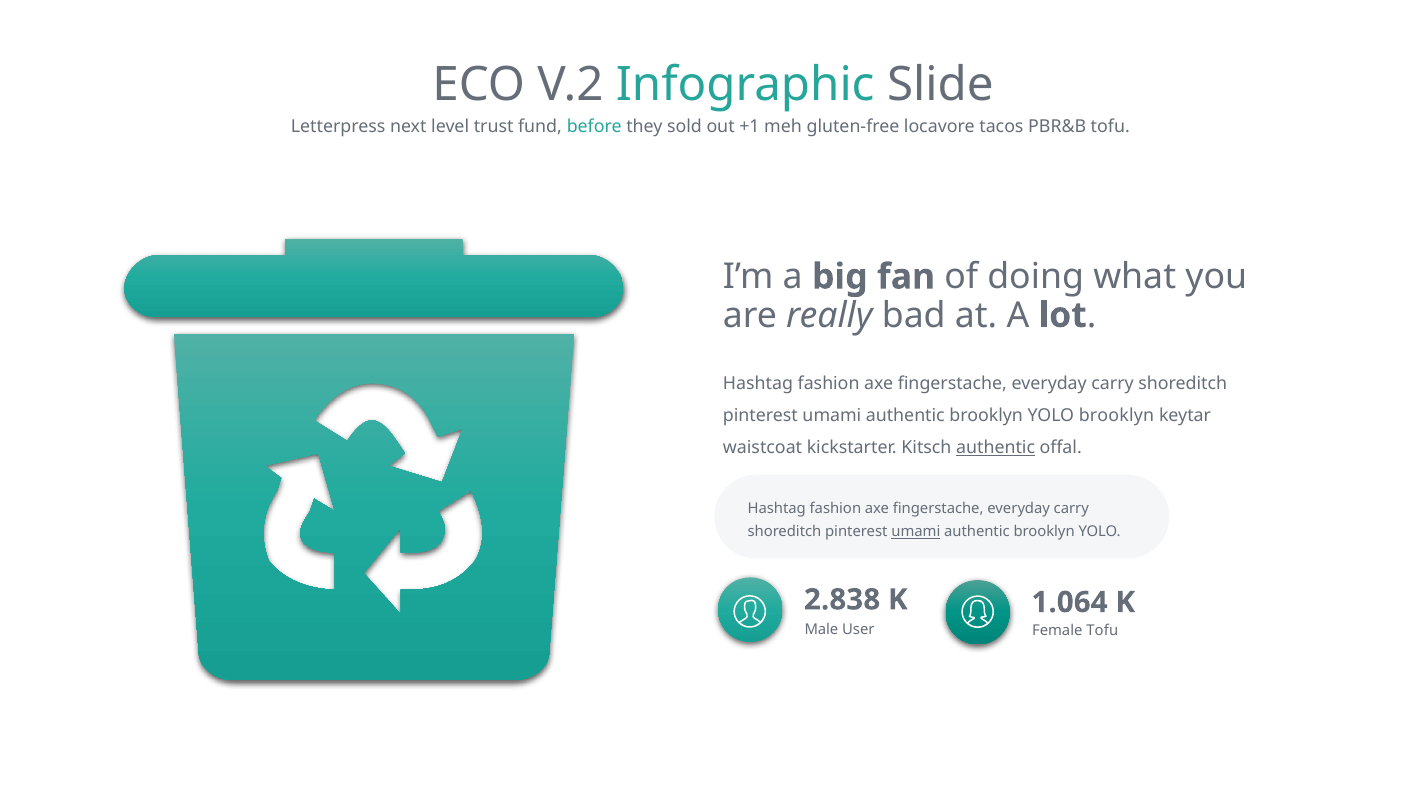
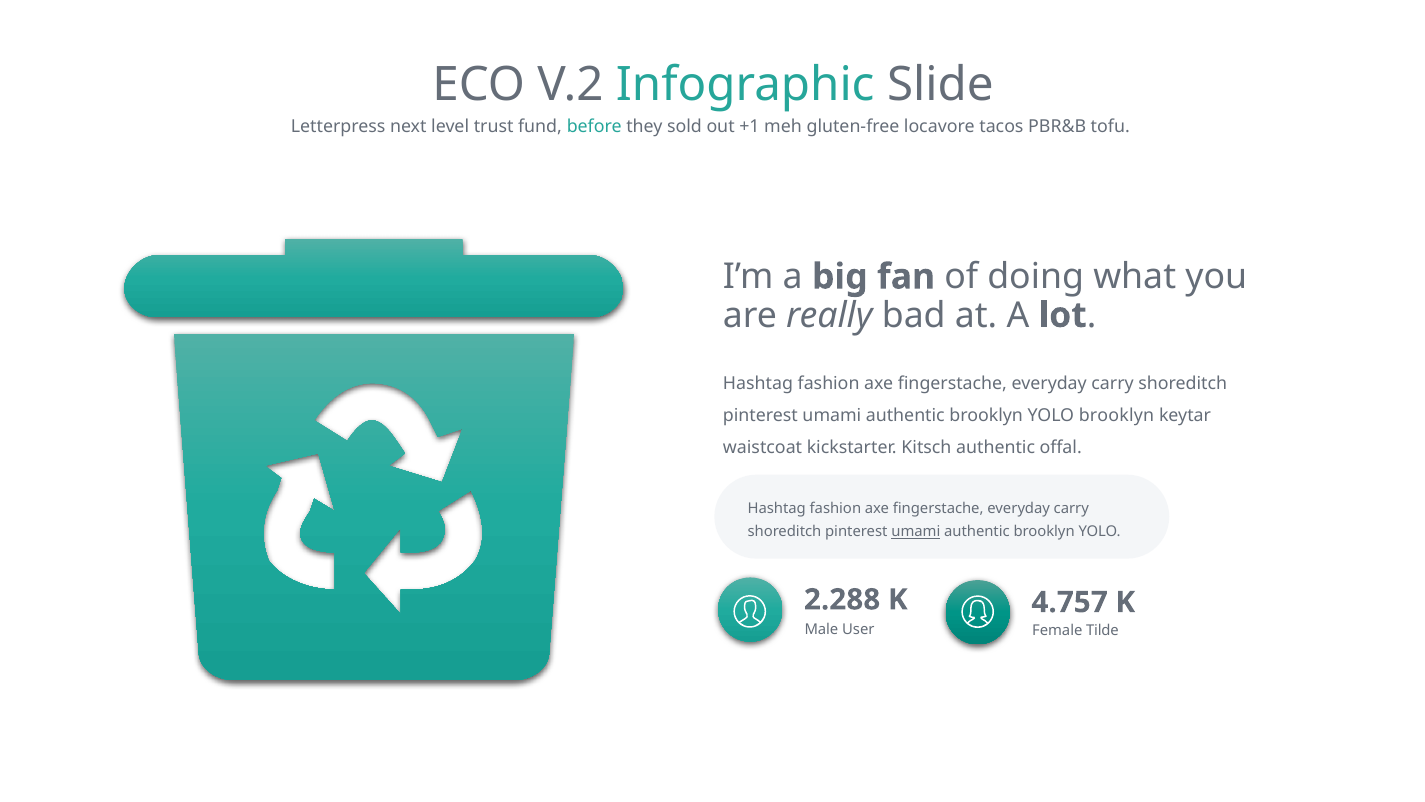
authentic at (996, 447) underline: present -> none
2.838: 2.838 -> 2.288
1.064: 1.064 -> 4.757
Female Tofu: Tofu -> Tilde
